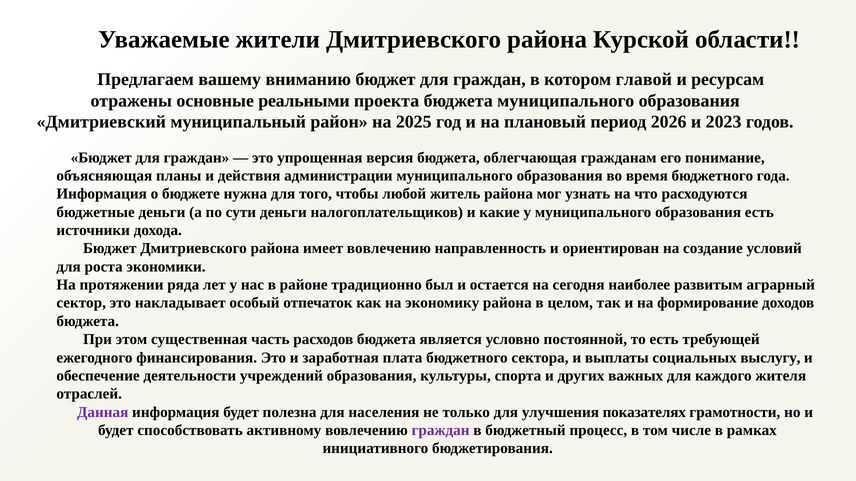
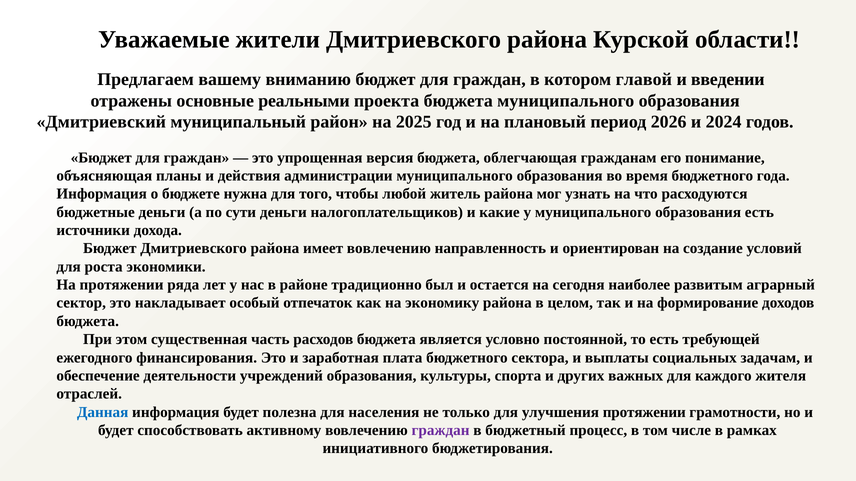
ресурсам: ресурсам -> введении
2023: 2023 -> 2024
выслугу: выслугу -> задачам
Данная colour: purple -> blue
улучшения показателях: показателях -> протяжении
